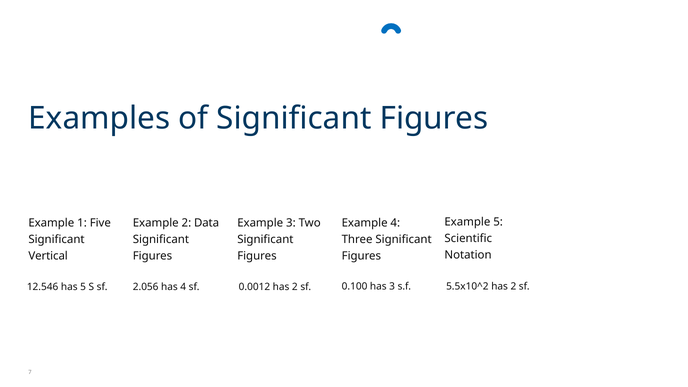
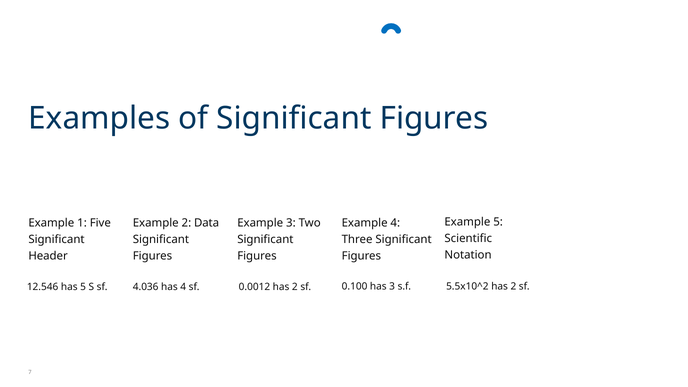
Vertical: Vertical -> Header
2.056: 2.056 -> 4.036
